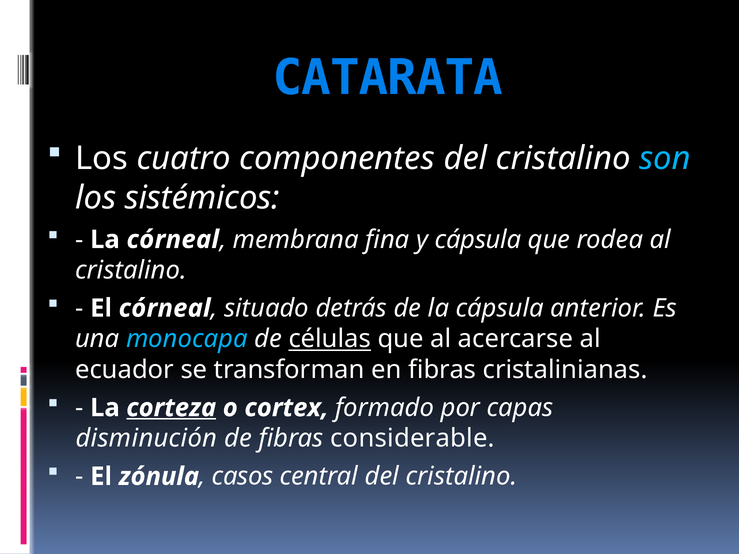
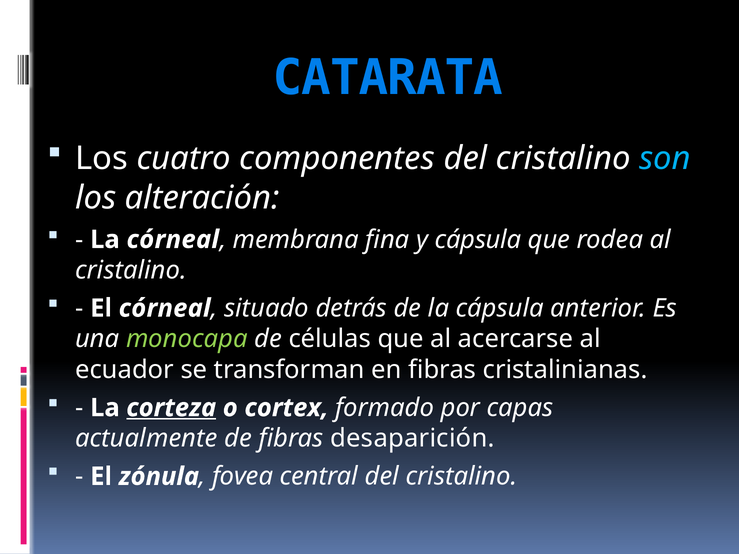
sistémicos: sistémicos -> alteración
monocapa colour: light blue -> light green
células underline: present -> none
disminución: disminución -> actualmente
considerable: considerable -> desaparición
casos: casos -> fovea
